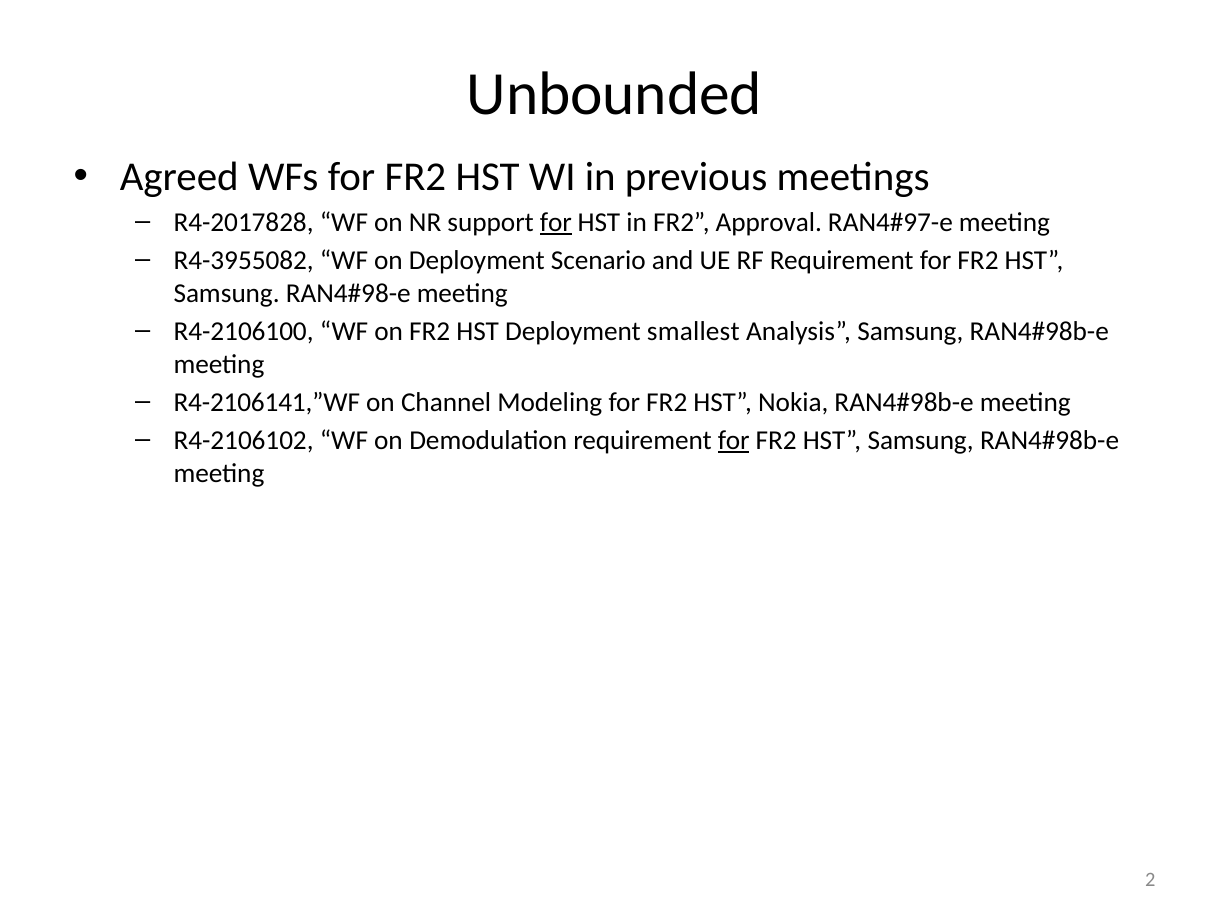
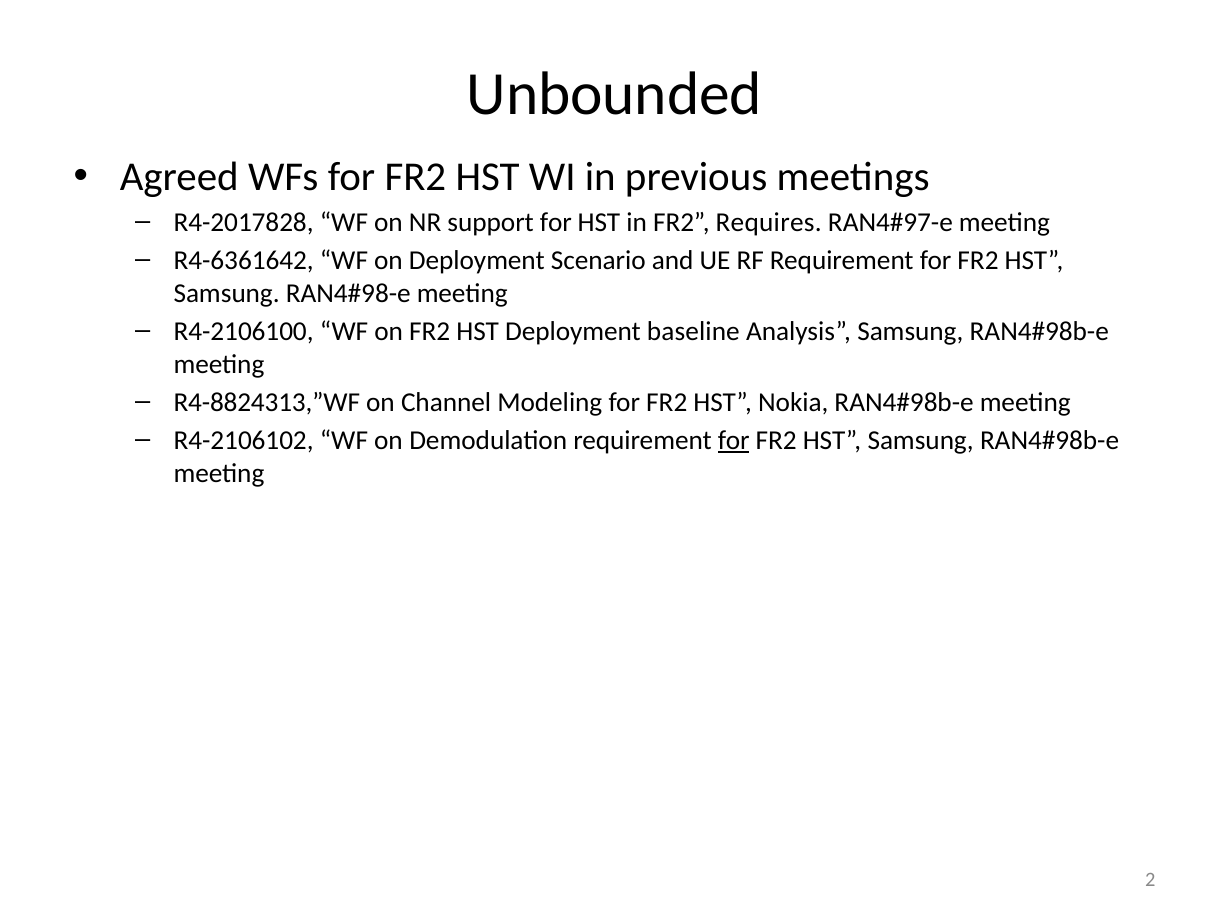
for at (556, 222) underline: present -> none
Approval: Approval -> Requires
R4-3955082: R4-3955082 -> R4-6361642
smallest: smallest -> baseline
R4-2106141,”WF: R4-2106141,”WF -> R4-8824313,”WF
